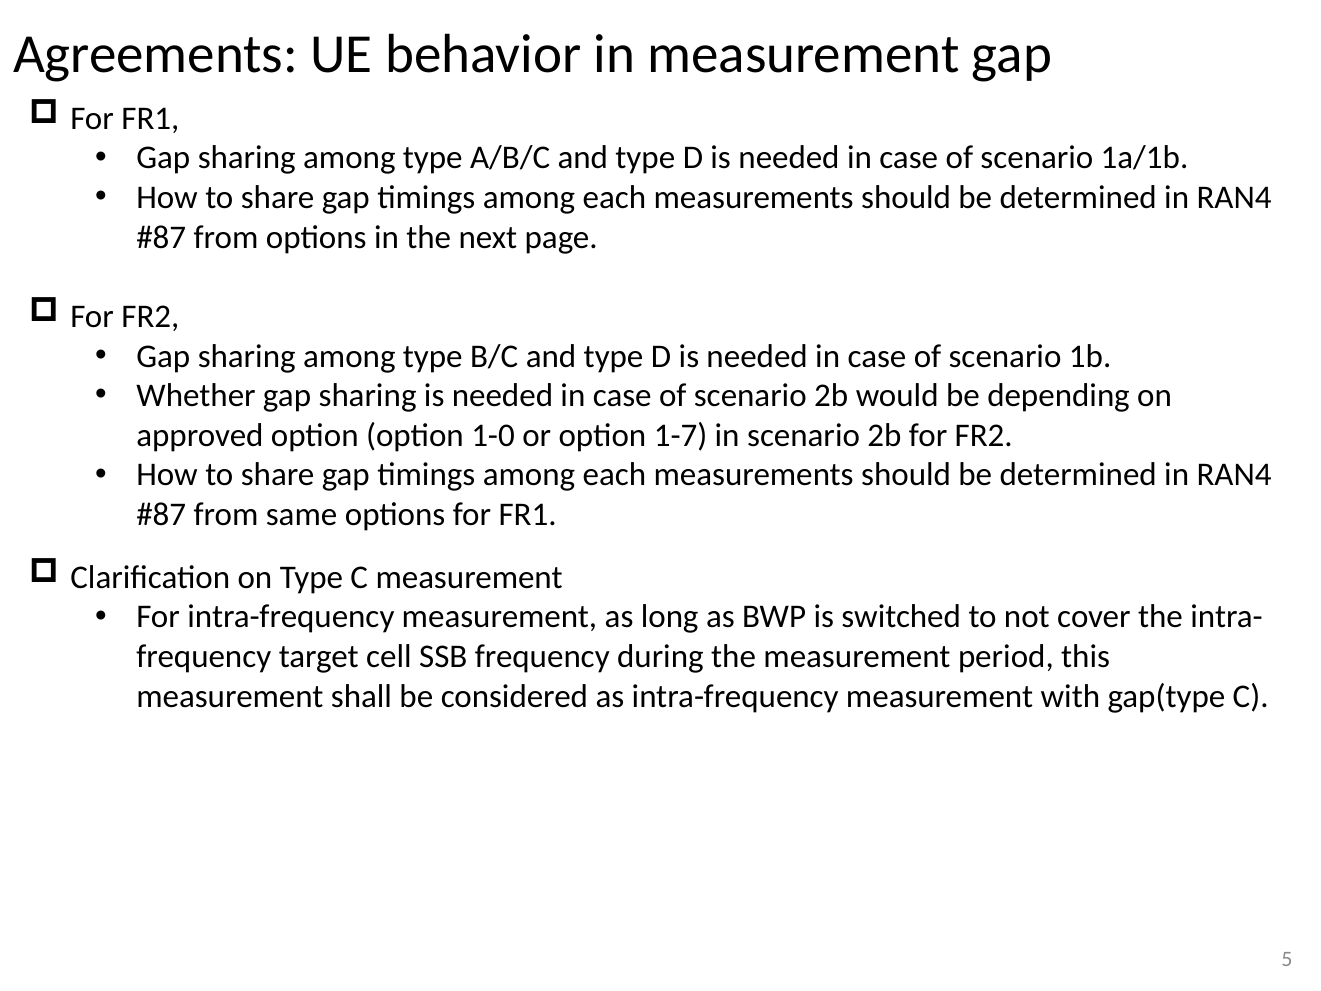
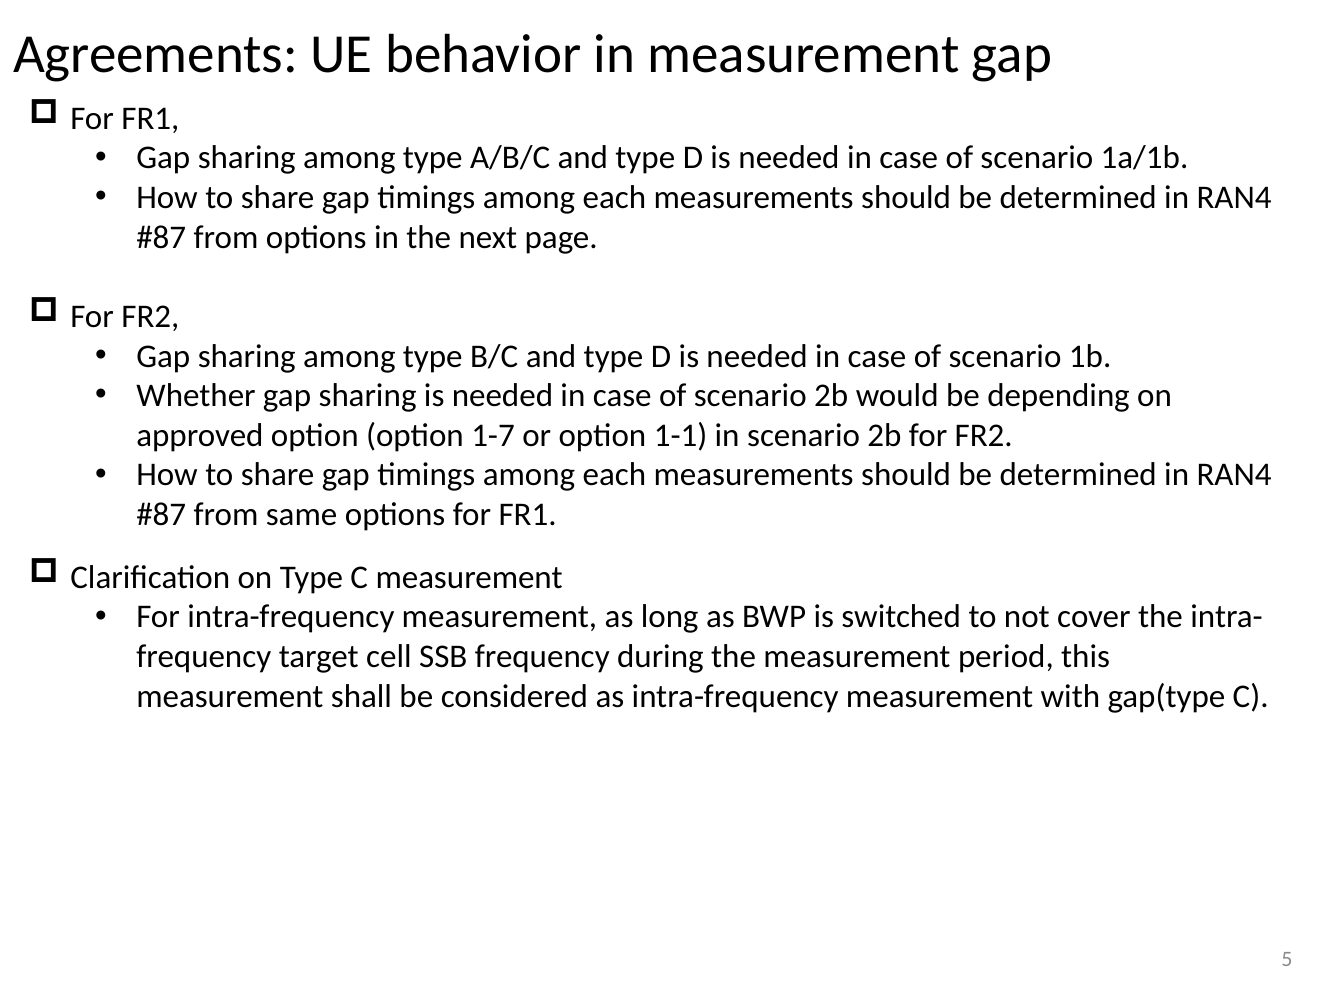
1-0: 1-0 -> 1-7
1-7: 1-7 -> 1-1
